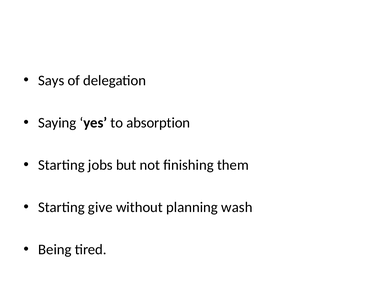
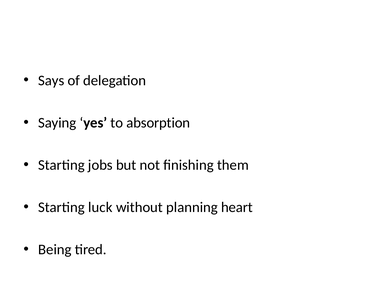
give: give -> luck
wash: wash -> heart
